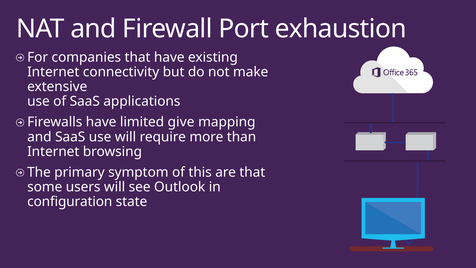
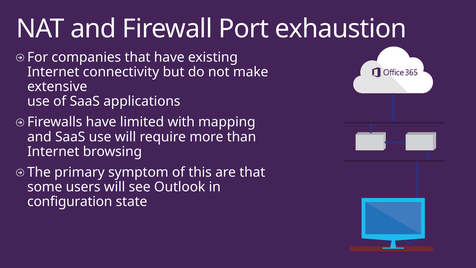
give: give -> with
